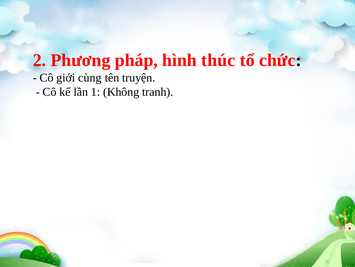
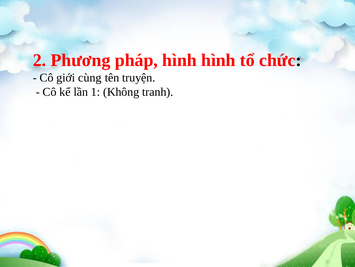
hình thúc: thúc -> hình
